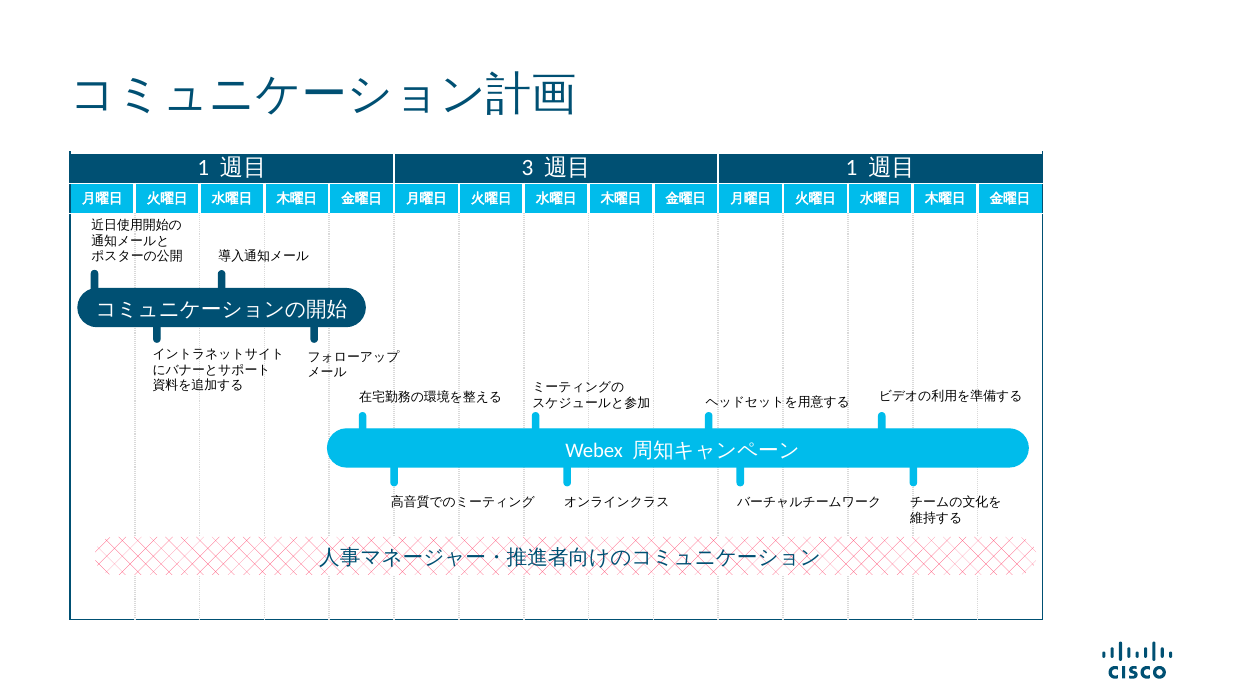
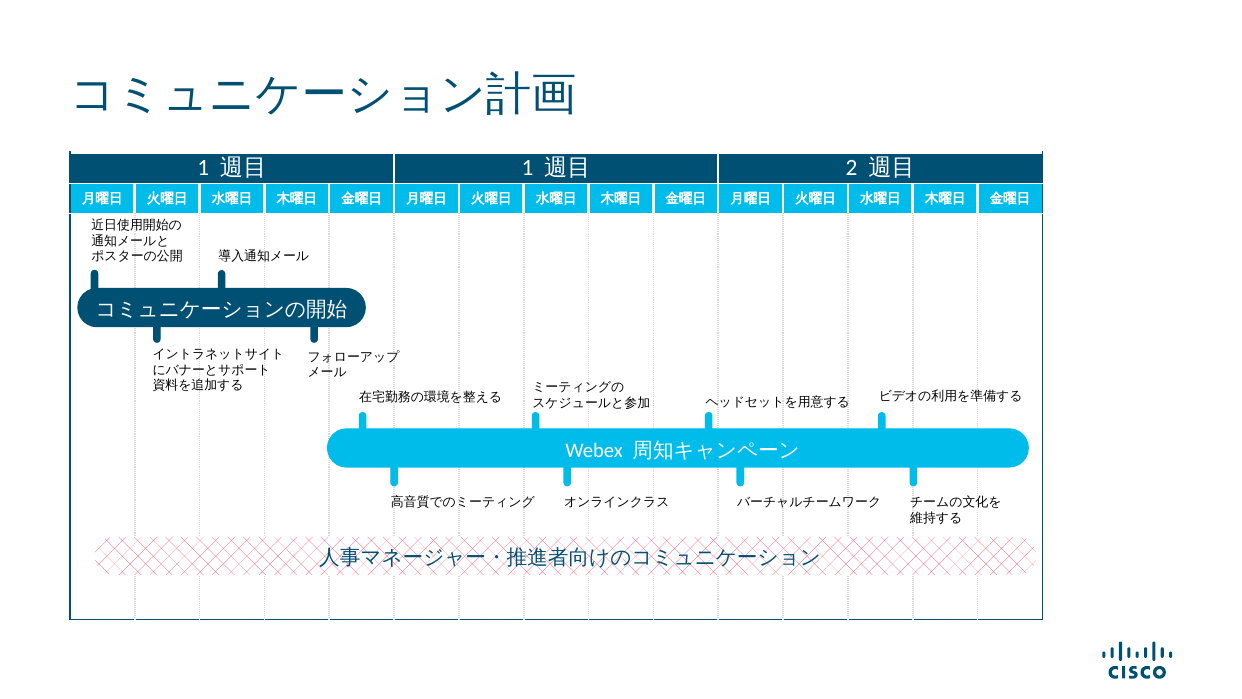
3 at (527, 168): 3 -> 1
1 at (852, 168): 1 -> 2
